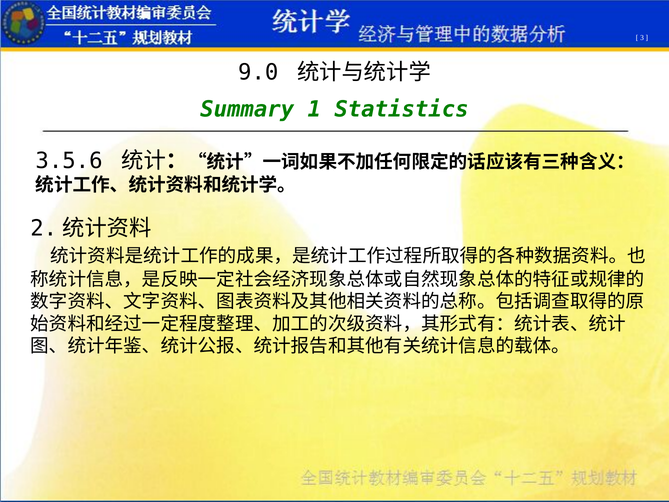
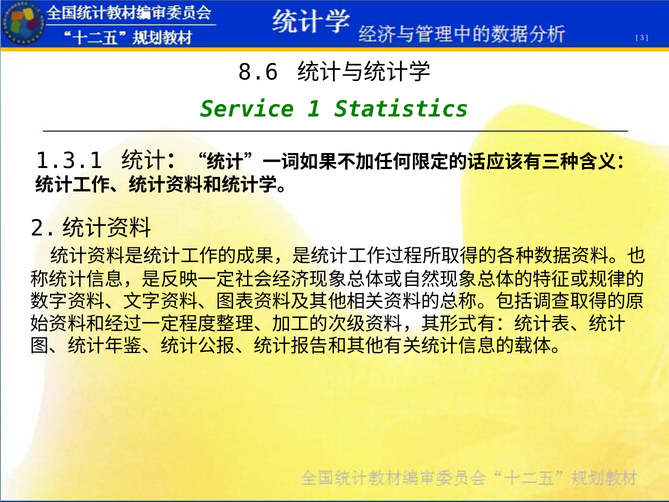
9.0: 9.0 -> 8.6
Summary: Summary -> Service
3.5.6: 3.5.6 -> 1.3.1
